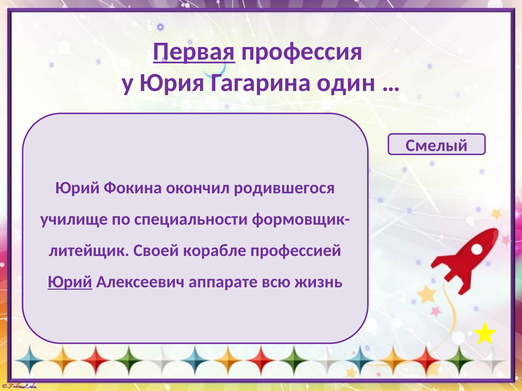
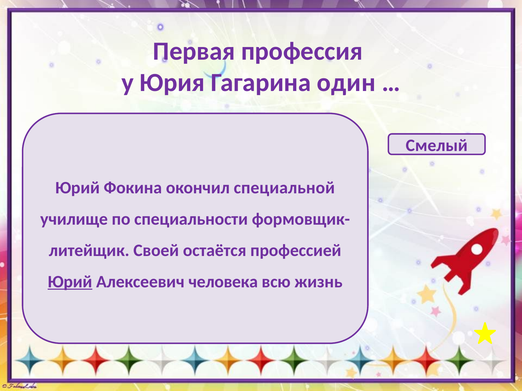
Первая underline: present -> none
родившегося: родившегося -> специальной
корабле: корабле -> остаётся
аппарате: аппарате -> человека
